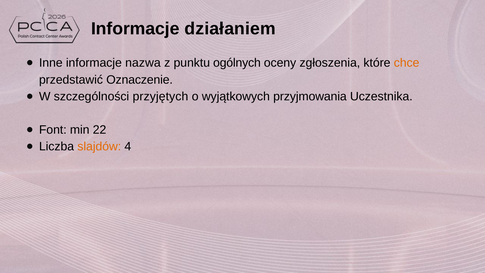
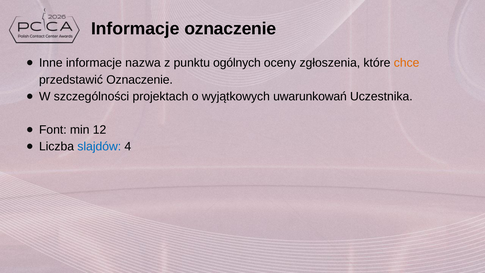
Informacje działaniem: działaniem -> oznaczenie
przyjętych: przyjętych -> projektach
przyjmowania: przyjmowania -> uwarunkowań
22: 22 -> 12
slajdów colour: orange -> blue
